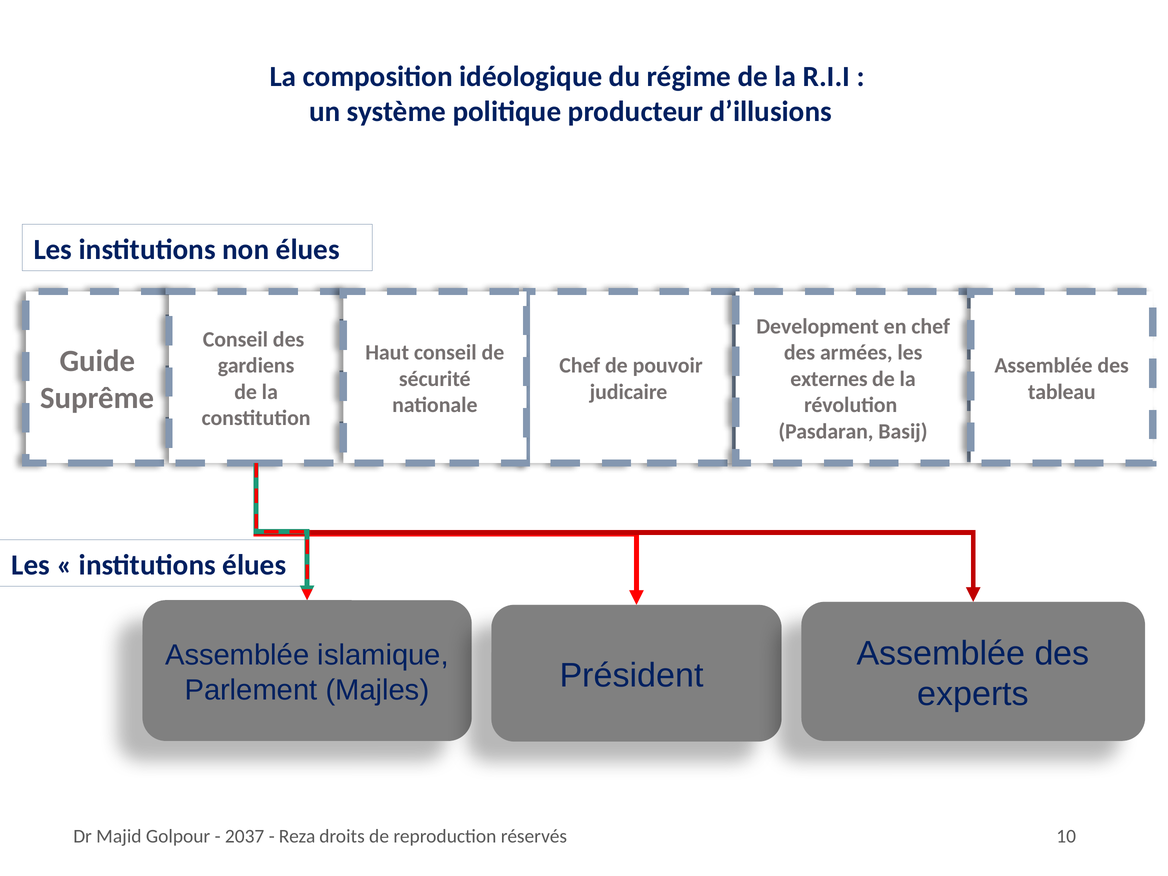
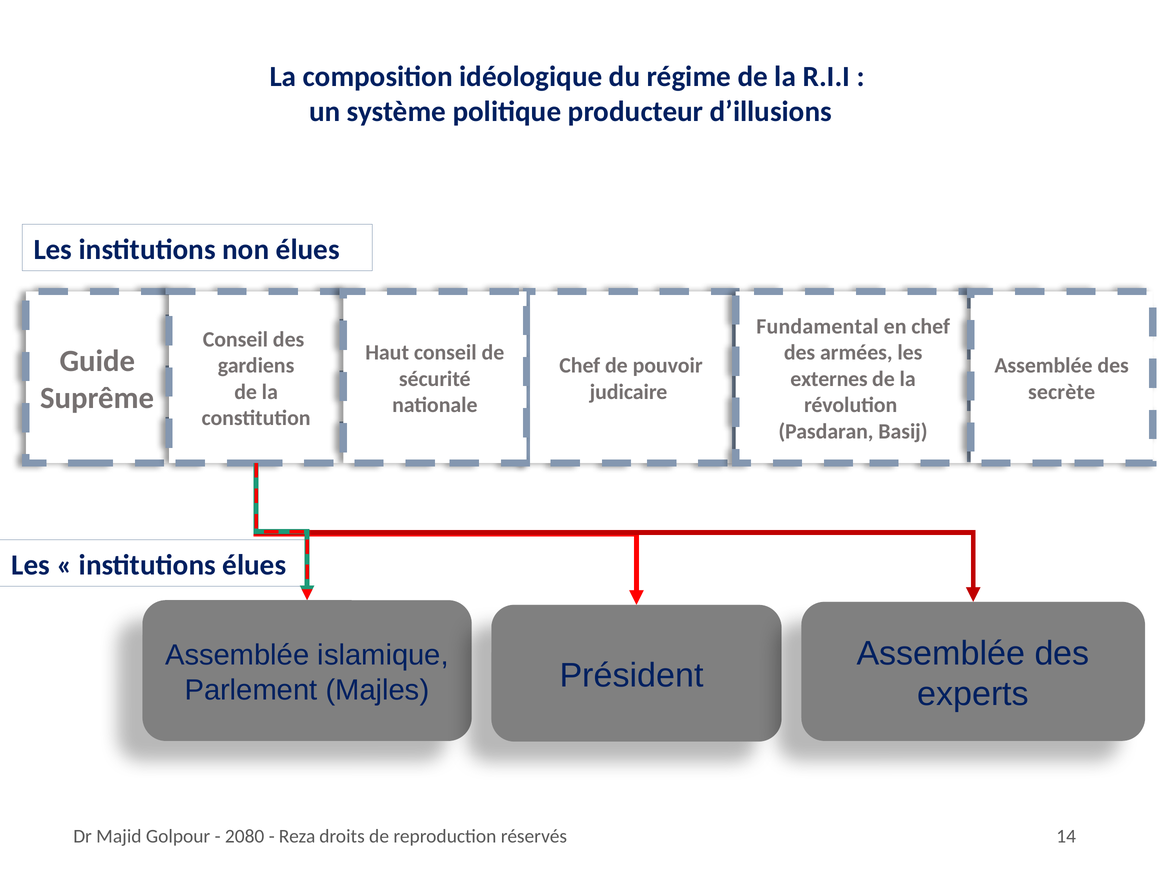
Development: Development -> Fundamental
tableau: tableau -> secrète
2037: 2037 -> 2080
10: 10 -> 14
